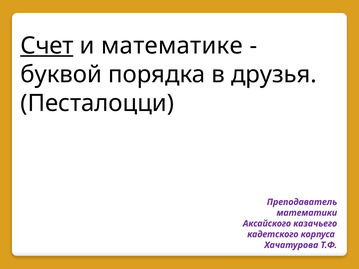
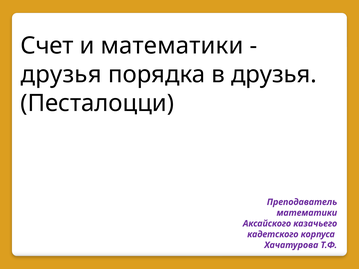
Счет underline: present -> none
и математике: математике -> математики
буквой at (61, 75): буквой -> друзья
